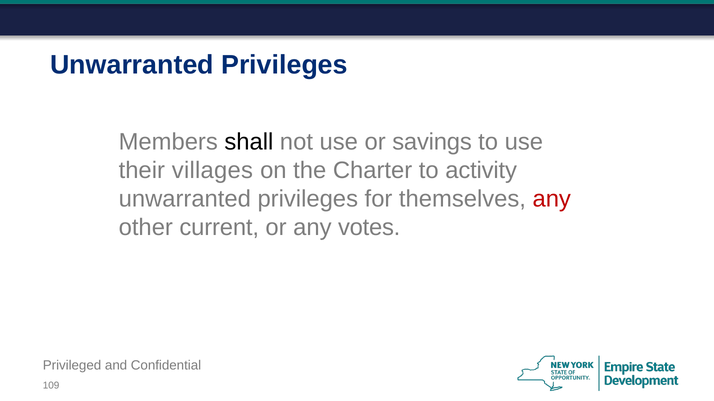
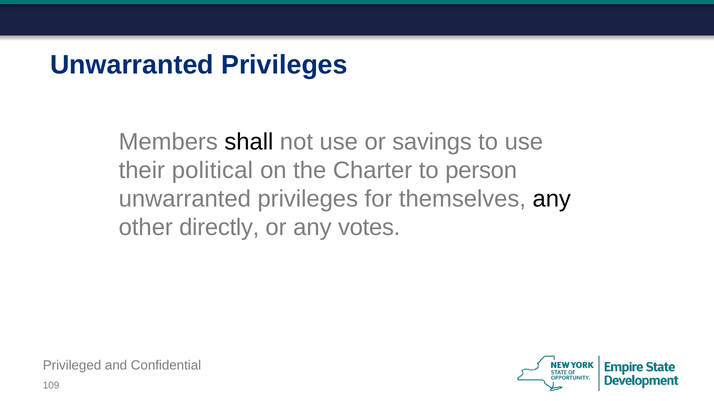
villages: villages -> political
activity: activity -> person
any at (552, 199) colour: red -> black
current: current -> directly
